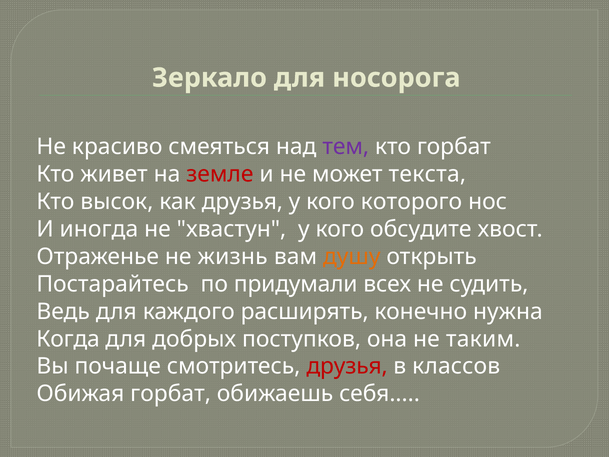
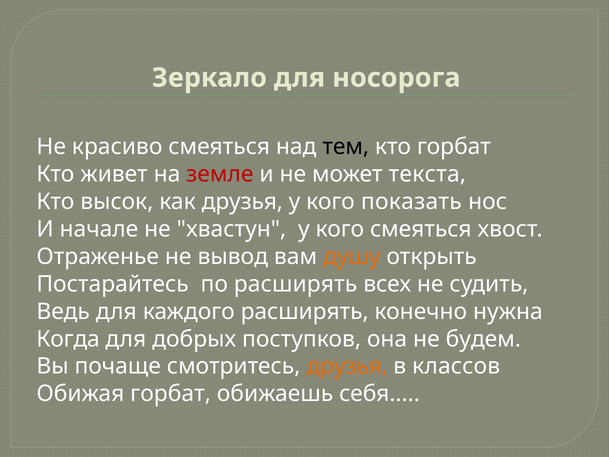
тем colour: purple -> black
которого: которого -> показать
иногда: иногда -> начале
кого обсудите: обсудите -> смеяться
жизнь: жизнь -> вывод
по придумали: придумали -> расширять
таким: таким -> будем
друзья at (347, 366) colour: red -> orange
